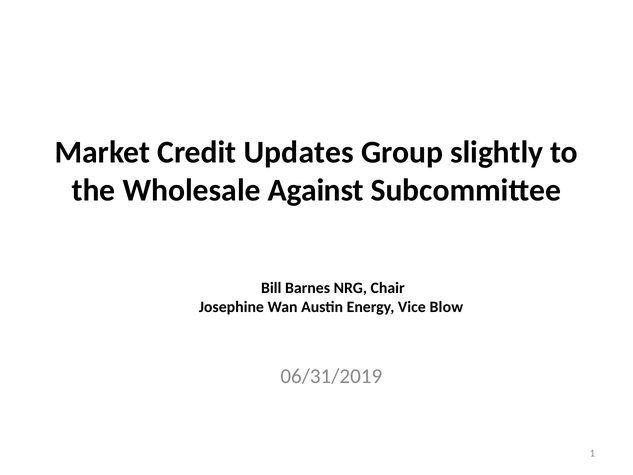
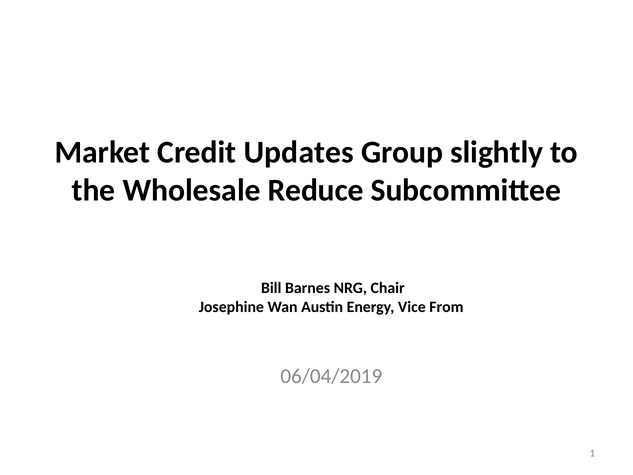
Against: Against -> Reduce
Blow: Blow -> From
06/31/2019: 06/31/2019 -> 06/04/2019
